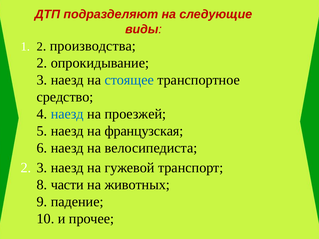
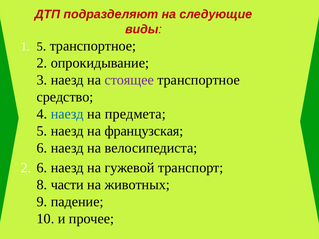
1 2: 2 -> 5
производства at (93, 46): производства -> транспортное
стоящее colour: blue -> purple
проезжей: проезжей -> предмета
2 3: 3 -> 6
